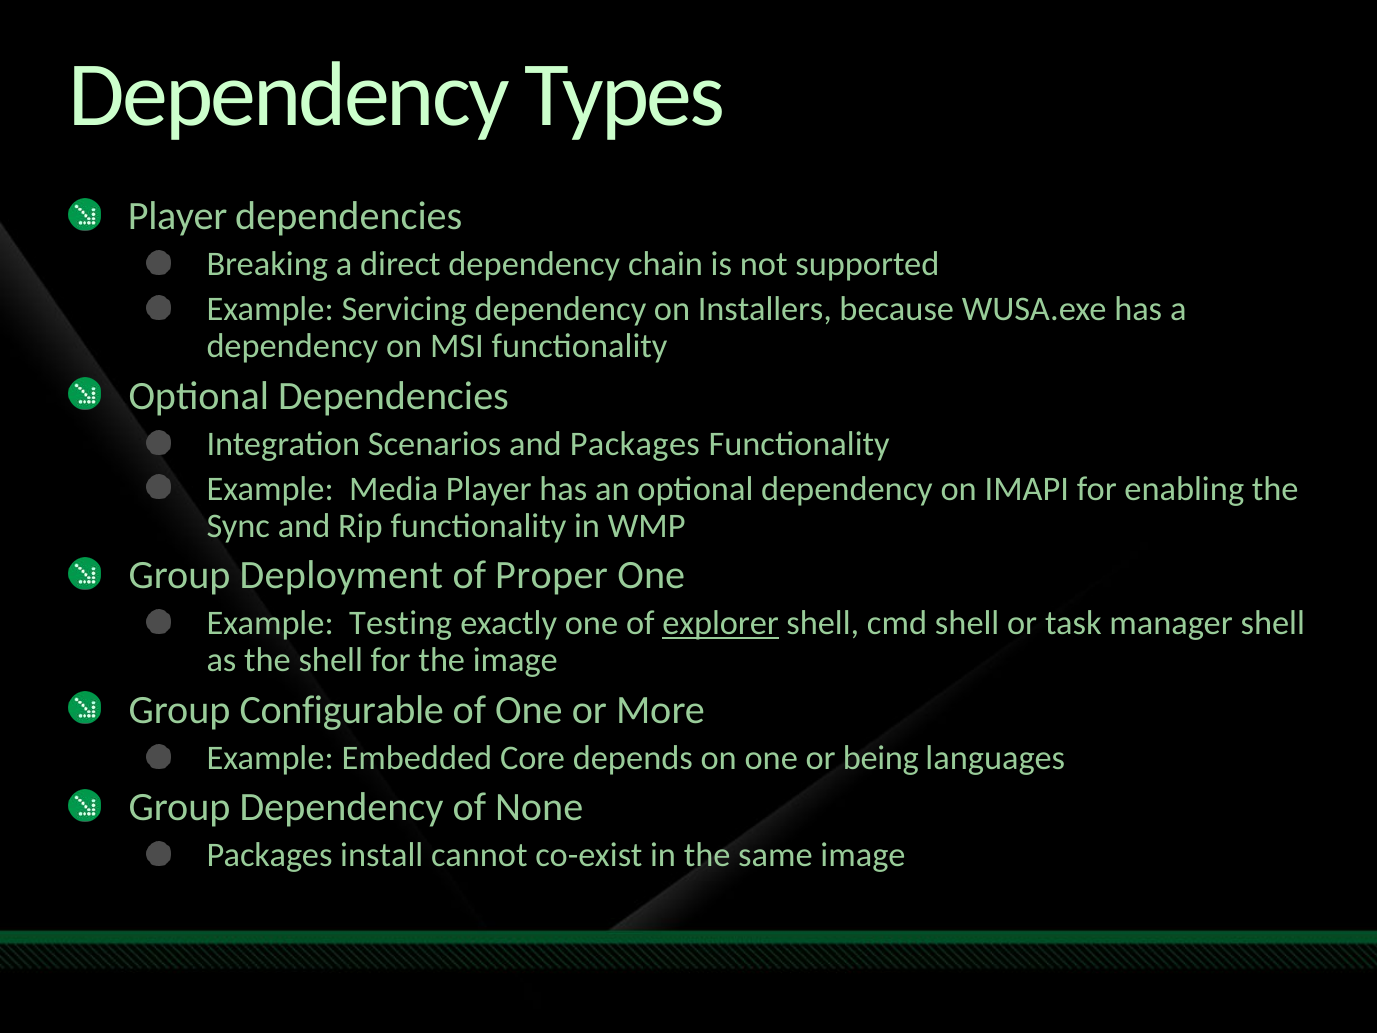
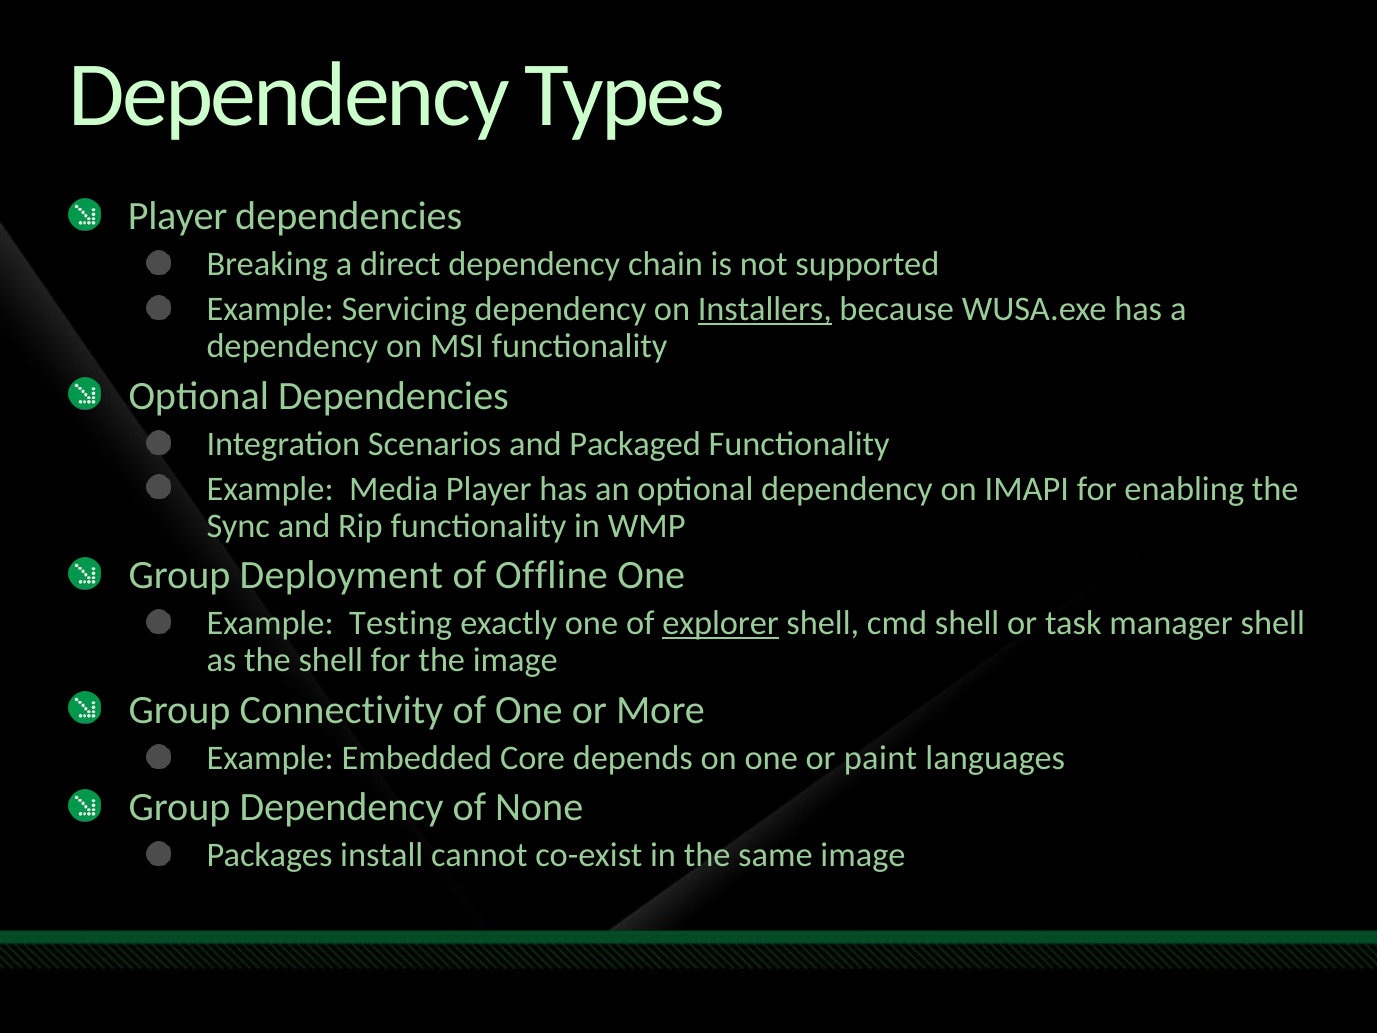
Installers underline: none -> present
and Packages: Packages -> Packaged
Proper: Proper -> Offline
Configurable: Configurable -> Connectivity
being: being -> paint
